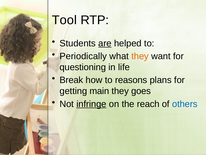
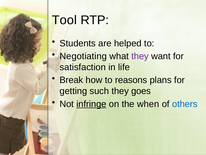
are underline: present -> none
Periodically: Periodically -> Negotiating
they at (140, 56) colour: orange -> purple
questioning: questioning -> satisfaction
main: main -> such
reach: reach -> when
